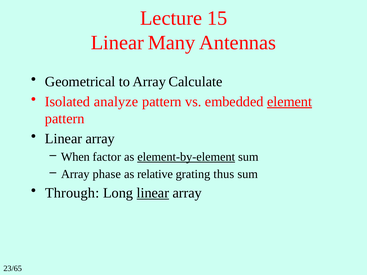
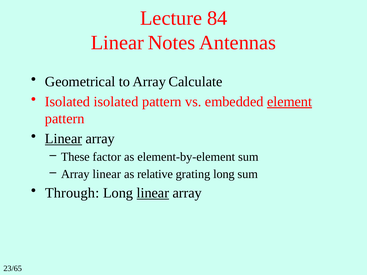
15: 15 -> 84
Many: Many -> Notes
Isolated analyze: analyze -> isolated
Linear at (64, 139) underline: none -> present
When: When -> These
element-by-element underline: present -> none
Array phase: phase -> linear
grating thus: thus -> long
